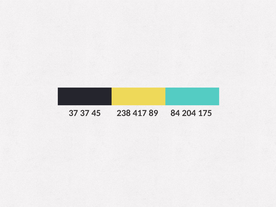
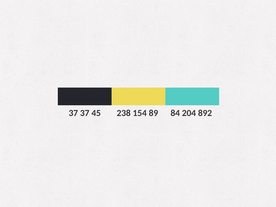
417: 417 -> 154
175: 175 -> 892
